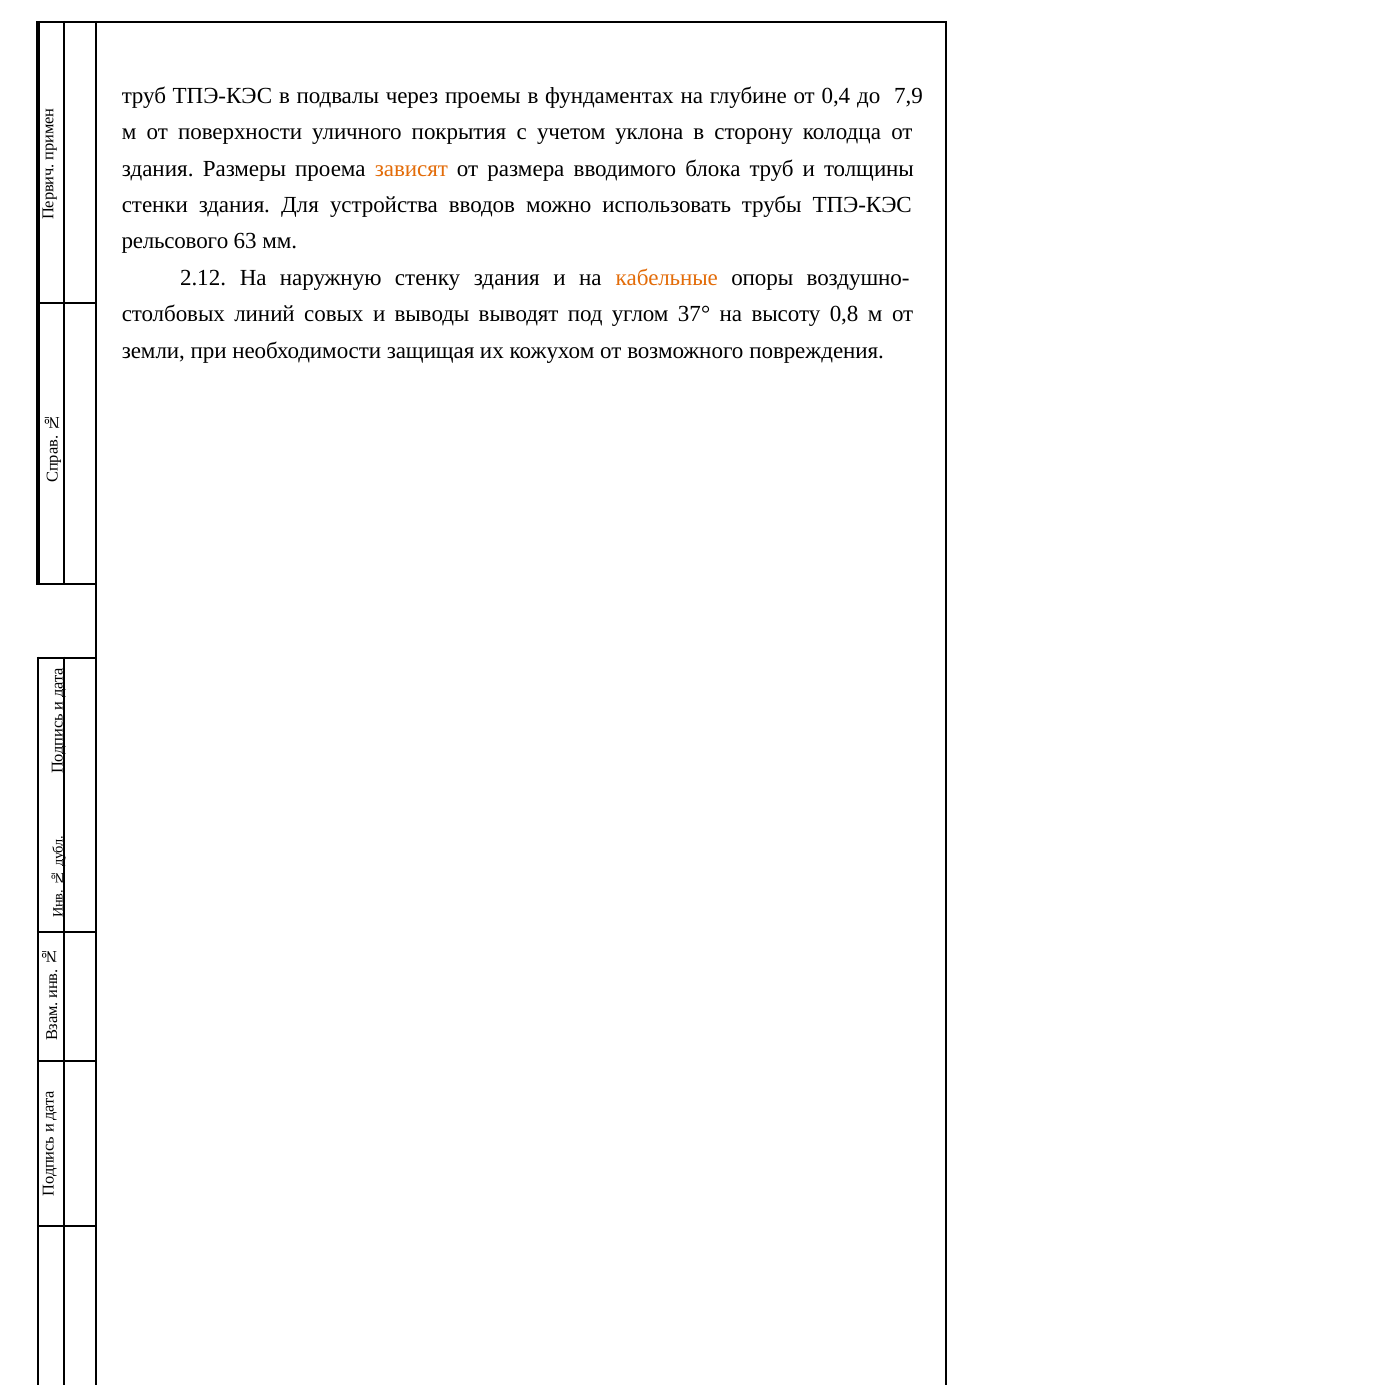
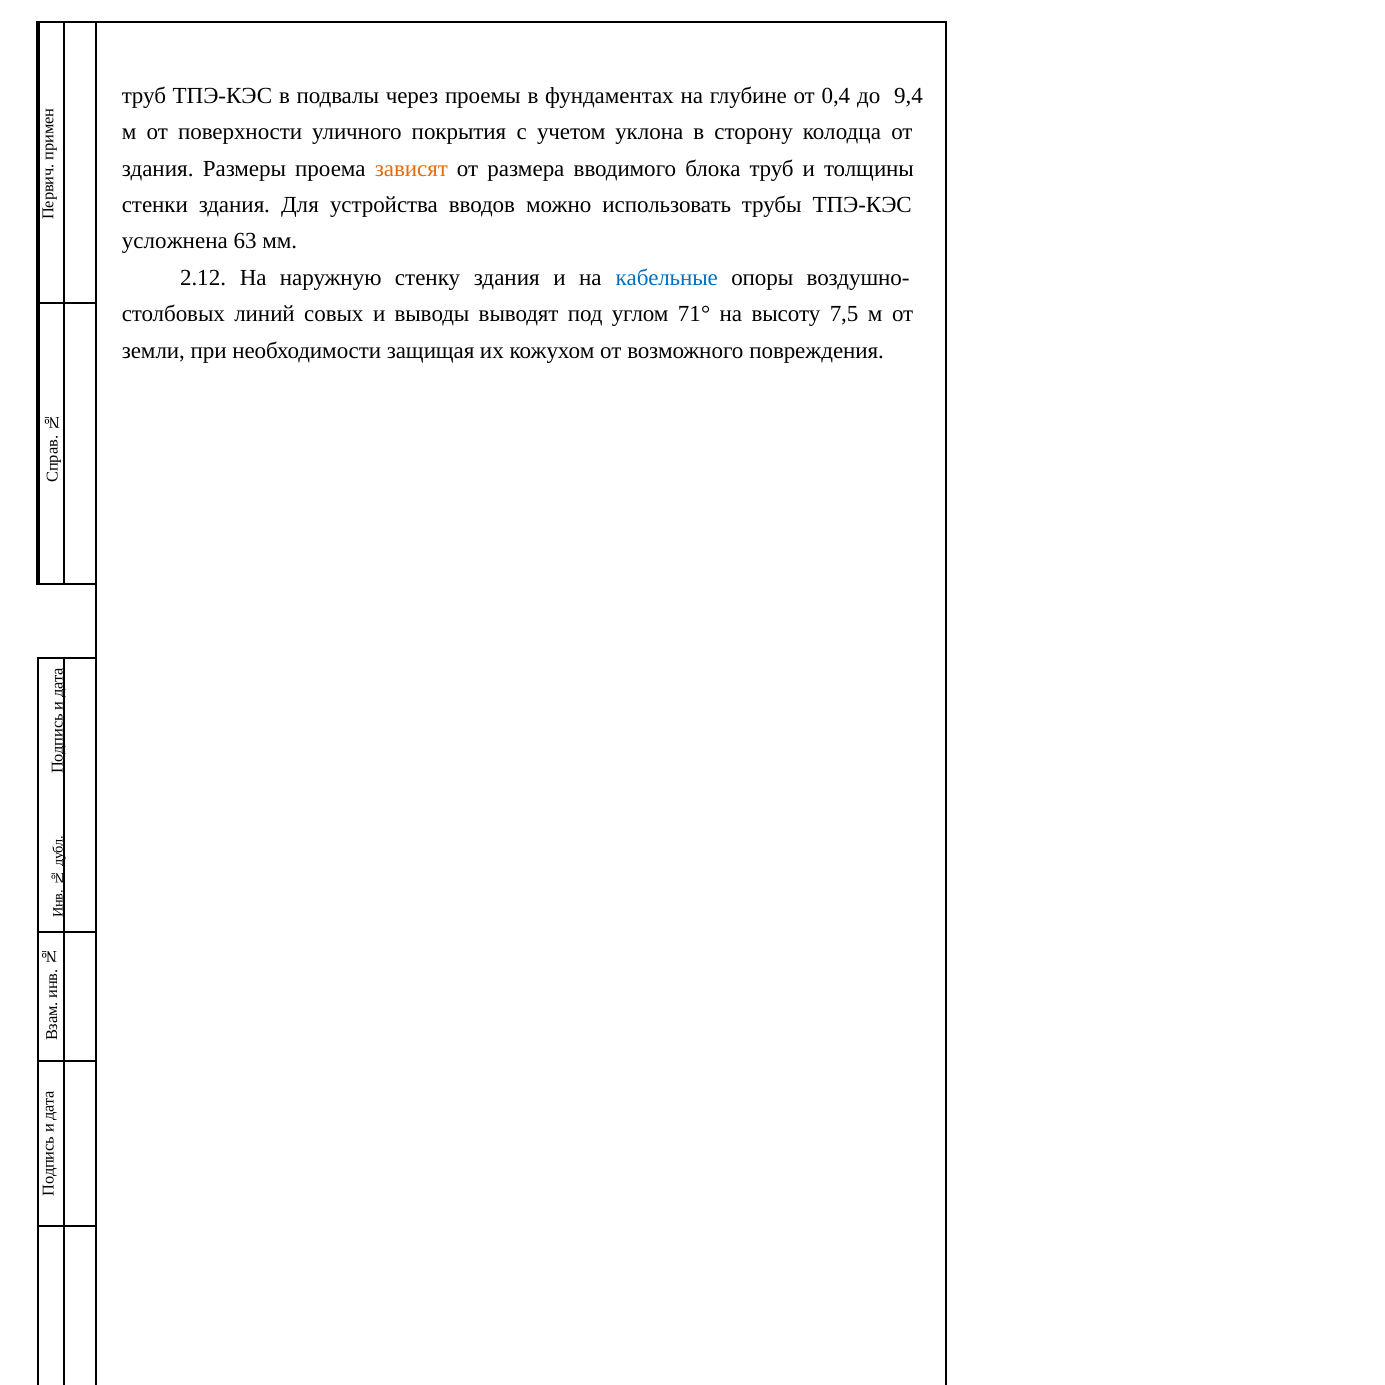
7,9: 7,9 -> 9,4
рельсового: рельсового -> усложнена
кабельные colour: orange -> blue
37°: 37° -> 71°
0,8: 0,8 -> 7,5
